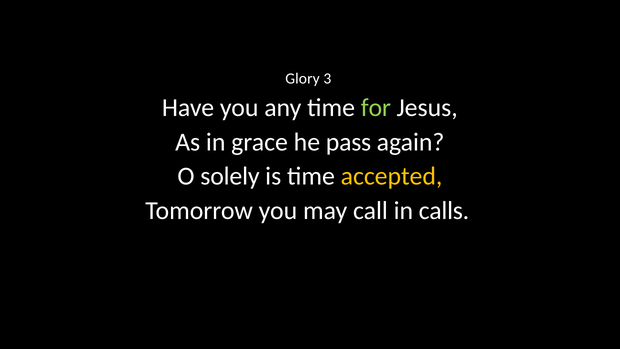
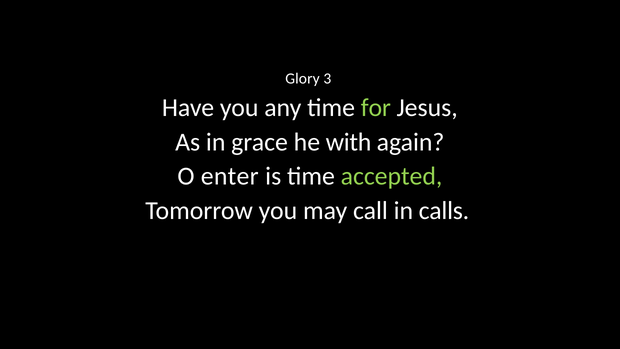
pass: pass -> with
solely: solely -> enter
accepted colour: yellow -> light green
